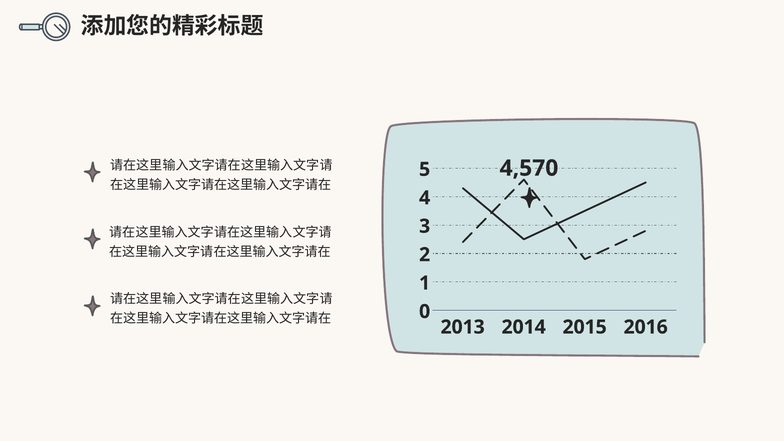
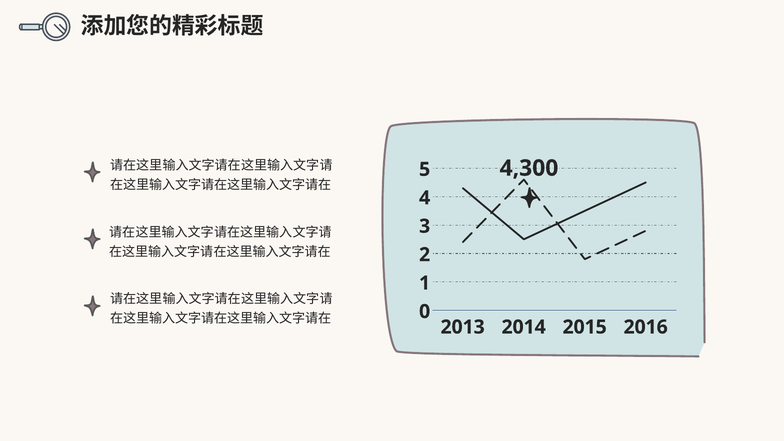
4,570: 4,570 -> 4,300
